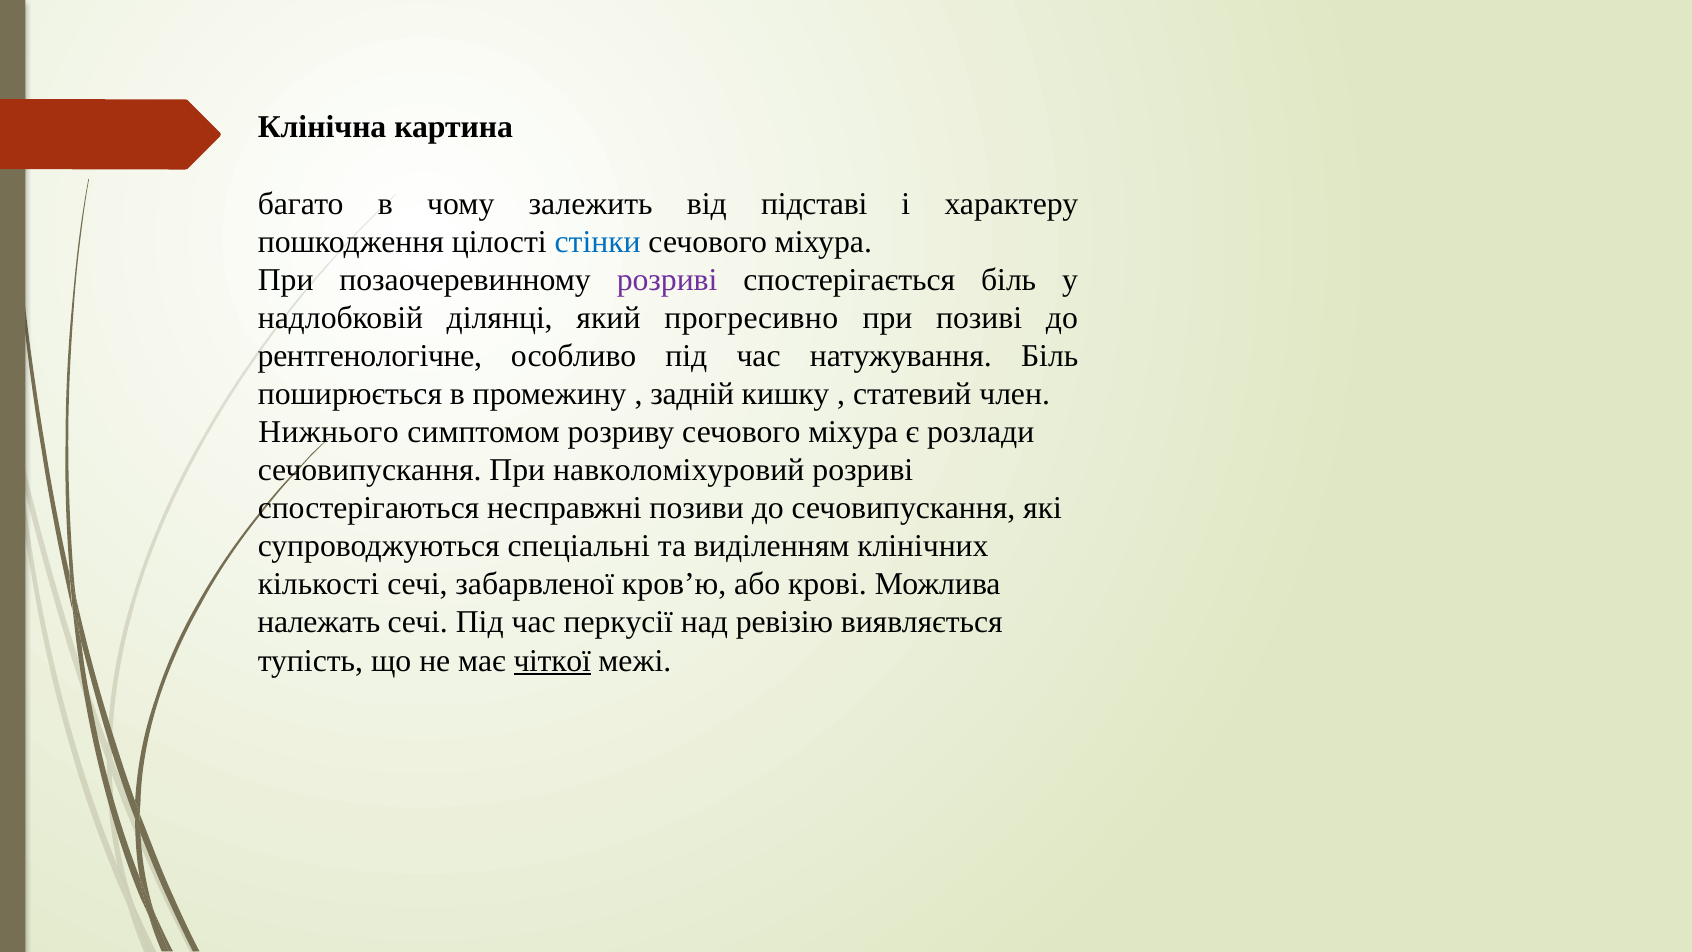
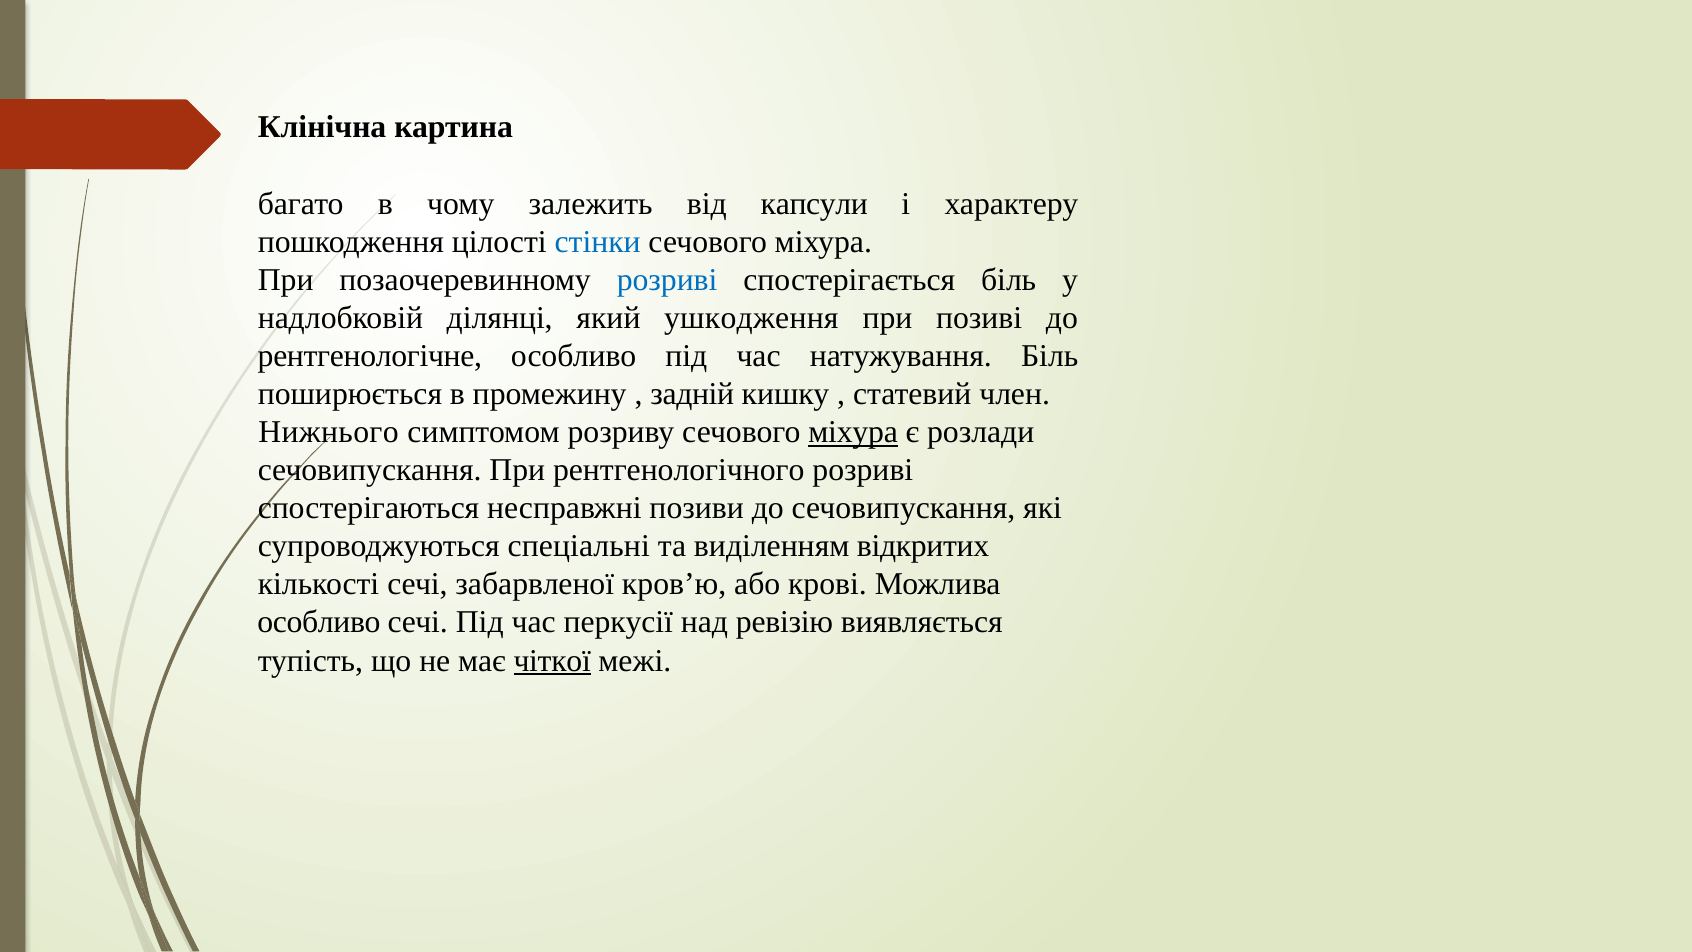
підставі: підставі -> капсули
розриві at (667, 280) colour: purple -> blue
прогресивно: прогресивно -> ушкодження
міхура at (853, 432) underline: none -> present
навколоміхуровий: навколоміхуровий -> рентгенологічного
клінічних: клінічних -> відкритих
належать at (319, 622): належать -> особливо
